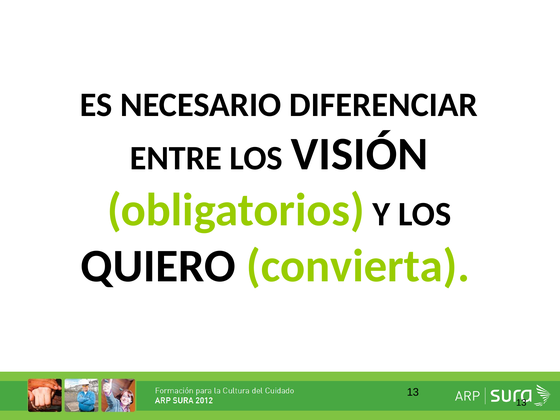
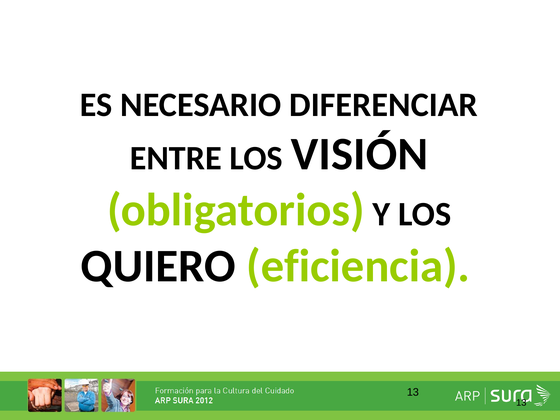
convierta: convierta -> eficiencia
